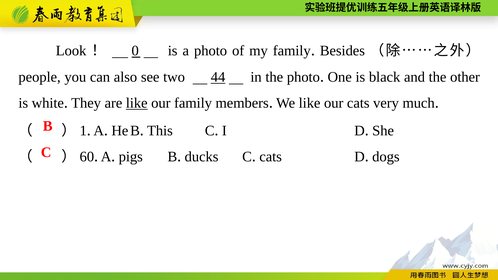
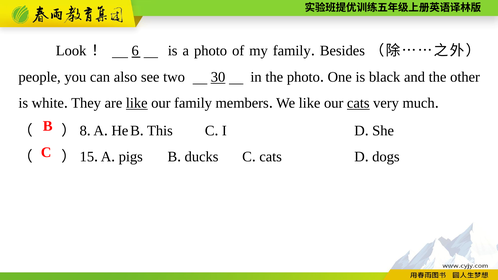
0: 0 -> 6
44: 44 -> 30
cats at (358, 103) underline: none -> present
1: 1 -> 8
60: 60 -> 15
